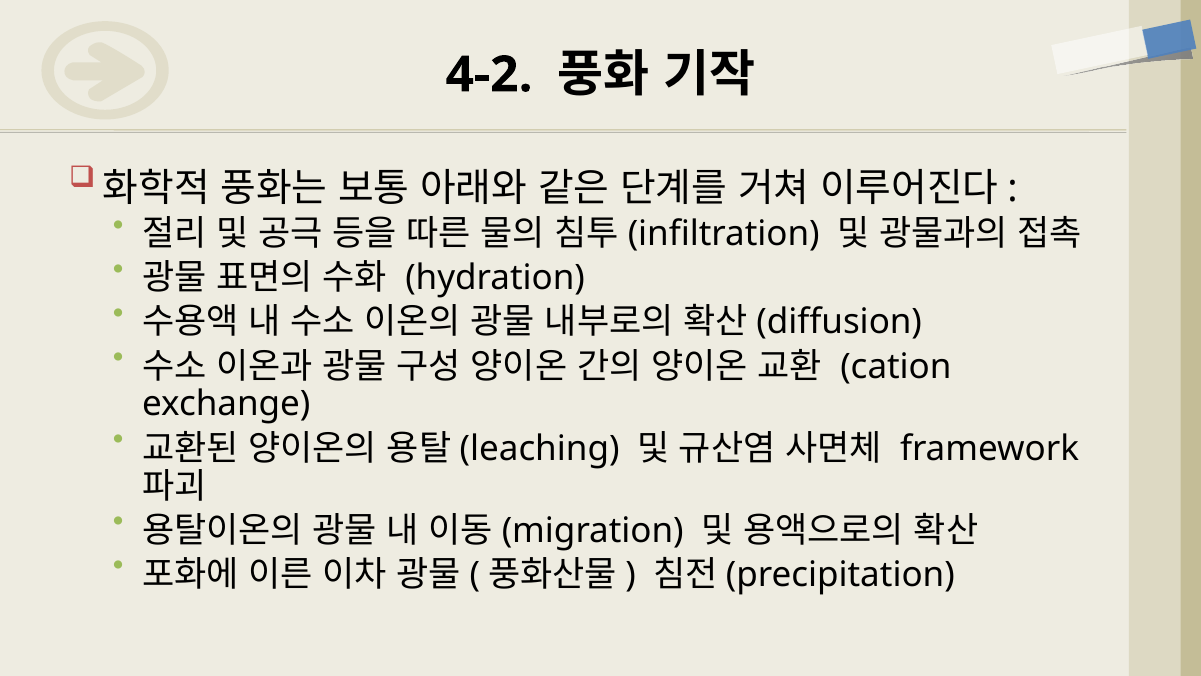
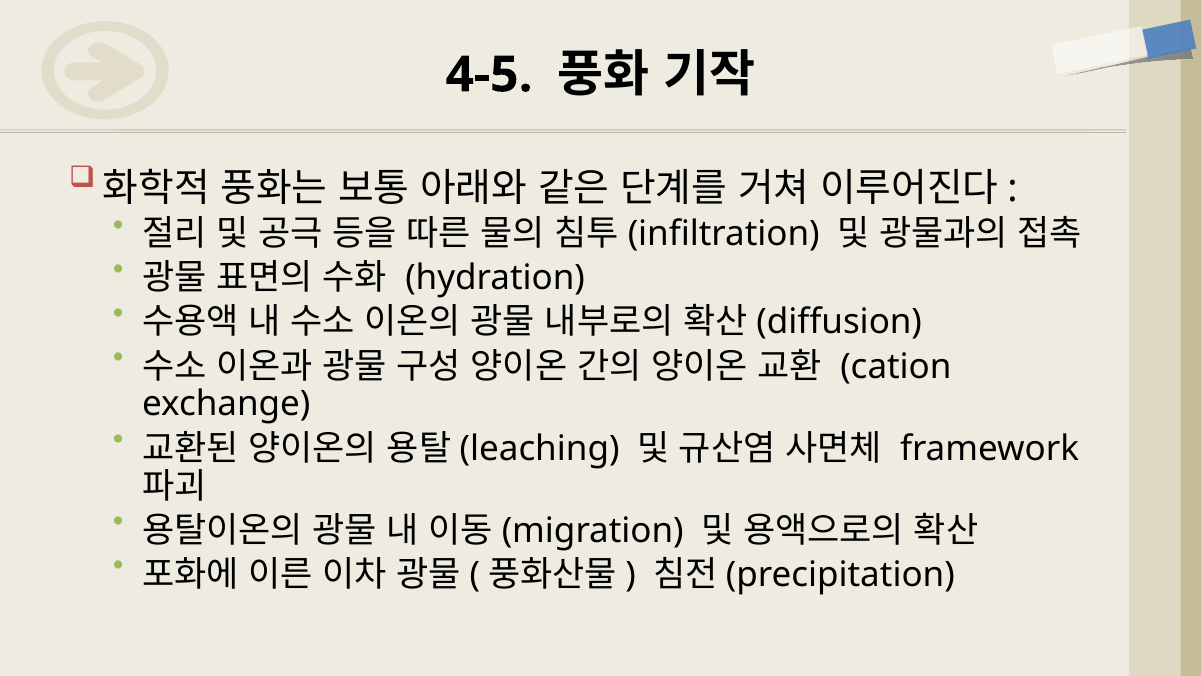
4-2: 4-2 -> 4-5
